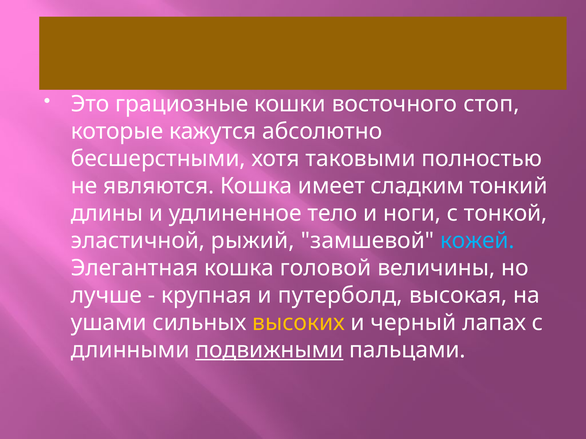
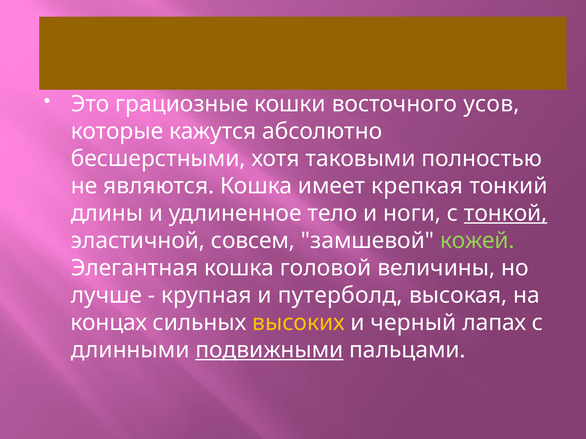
стоп: стоп -> усов
сладким: сладким -> крепкая
тонкой underline: none -> present
рыжий: рыжий -> совсем
кожей colour: light blue -> light green
ушами: ушами -> концах
